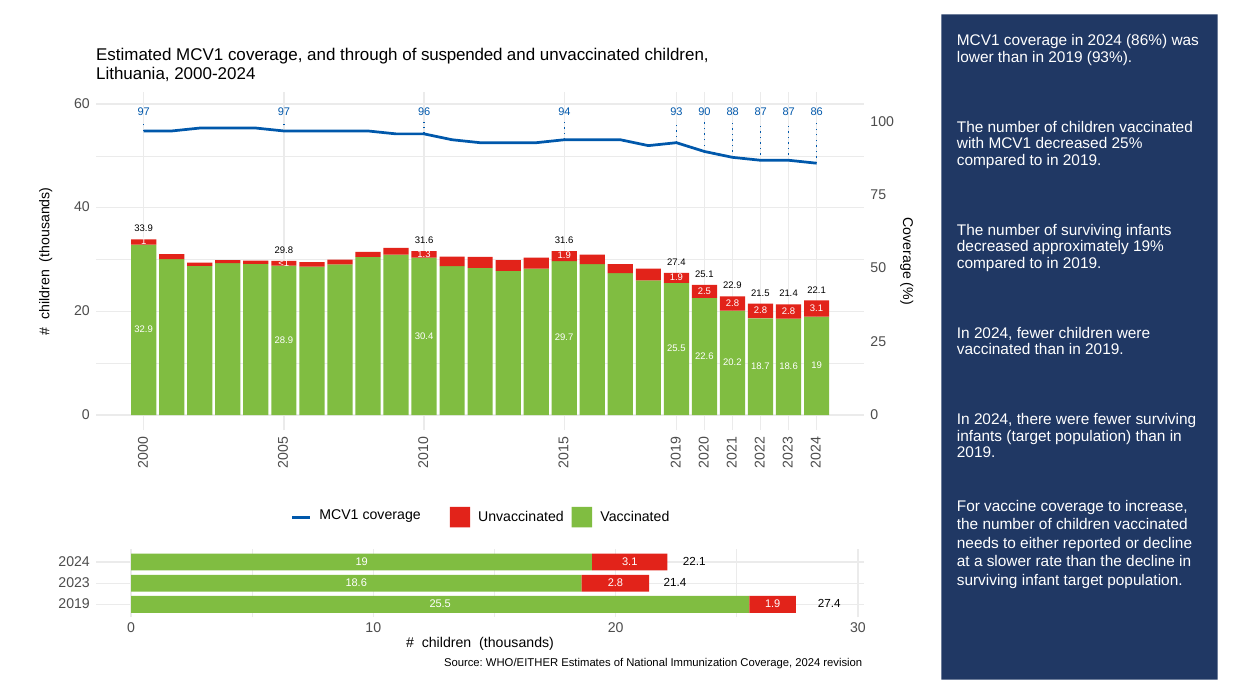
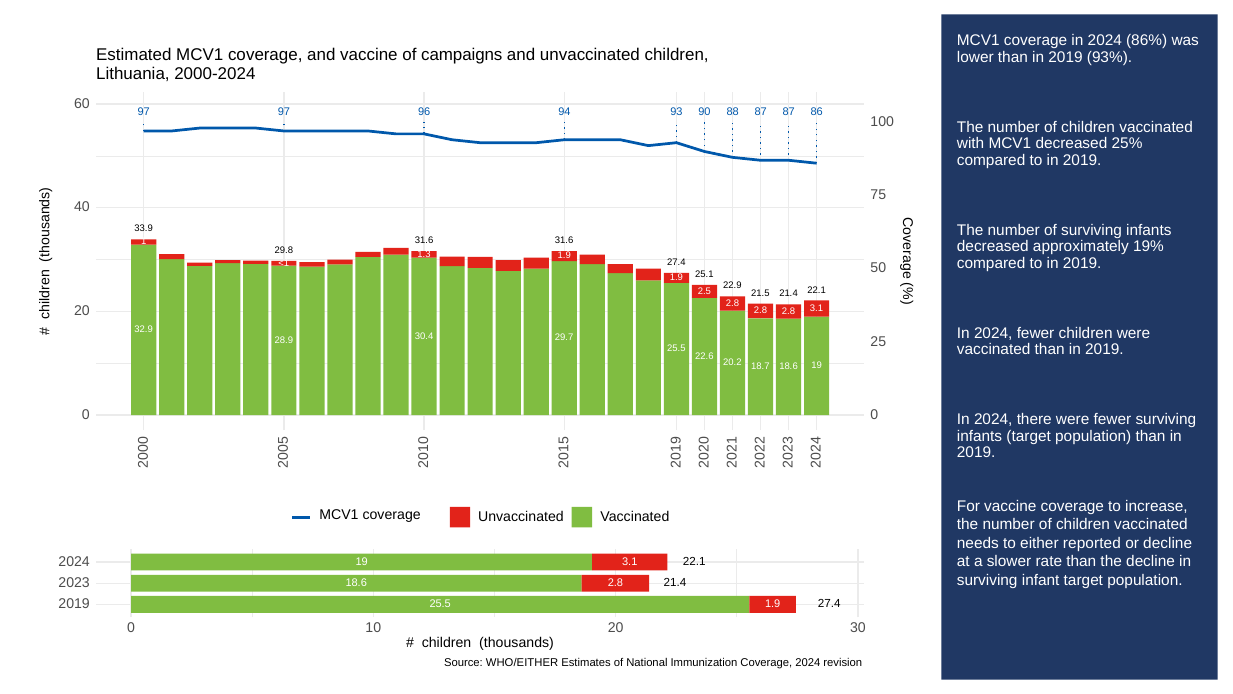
and through: through -> vaccine
suspended: suspended -> campaigns
